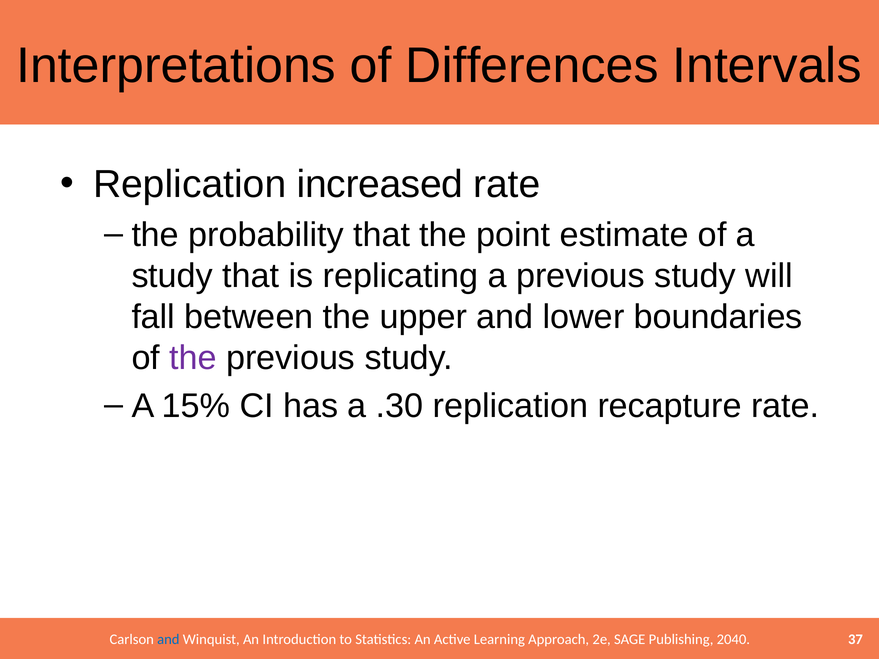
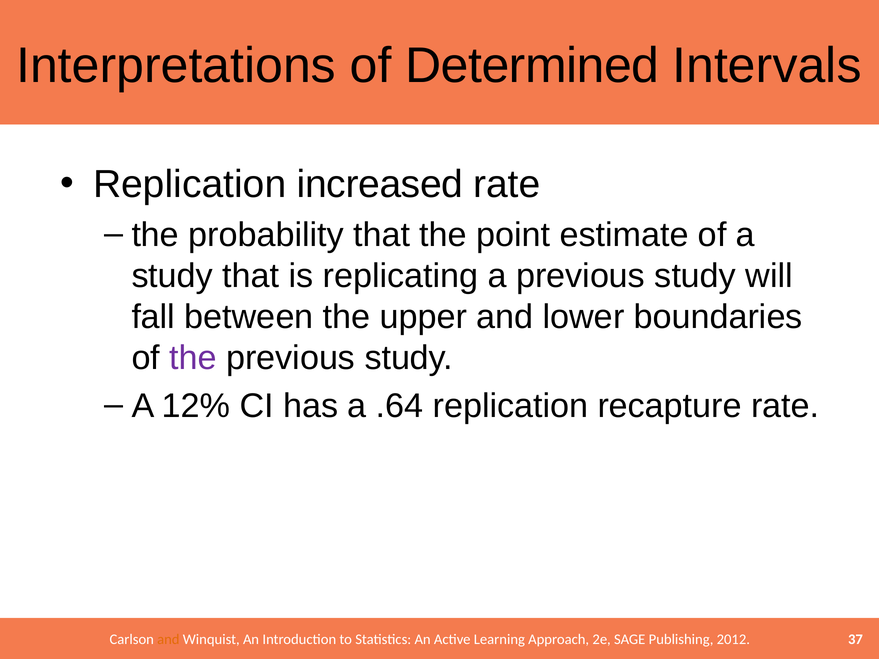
Differences: Differences -> Determined
15%: 15% -> 12%
.30: .30 -> .64
and at (168, 640) colour: blue -> orange
2040: 2040 -> 2012
